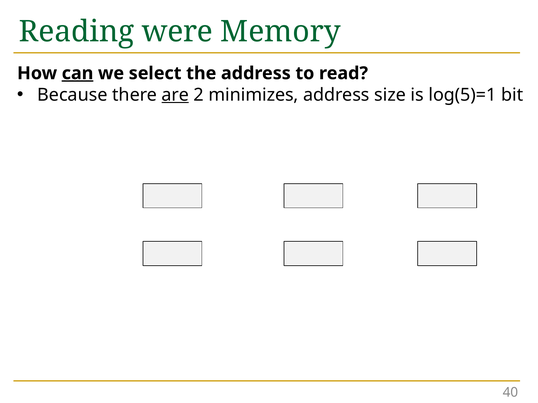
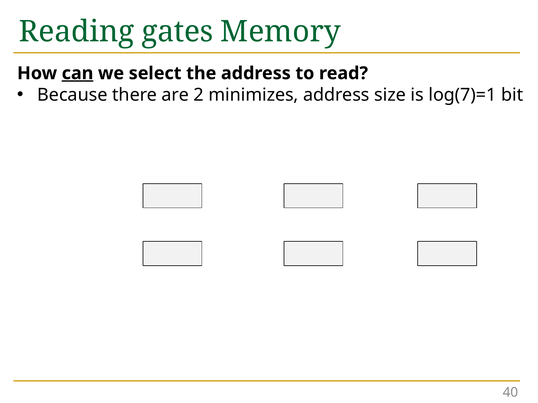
were: were -> gates
are underline: present -> none
log(5)=1: log(5)=1 -> log(7)=1
